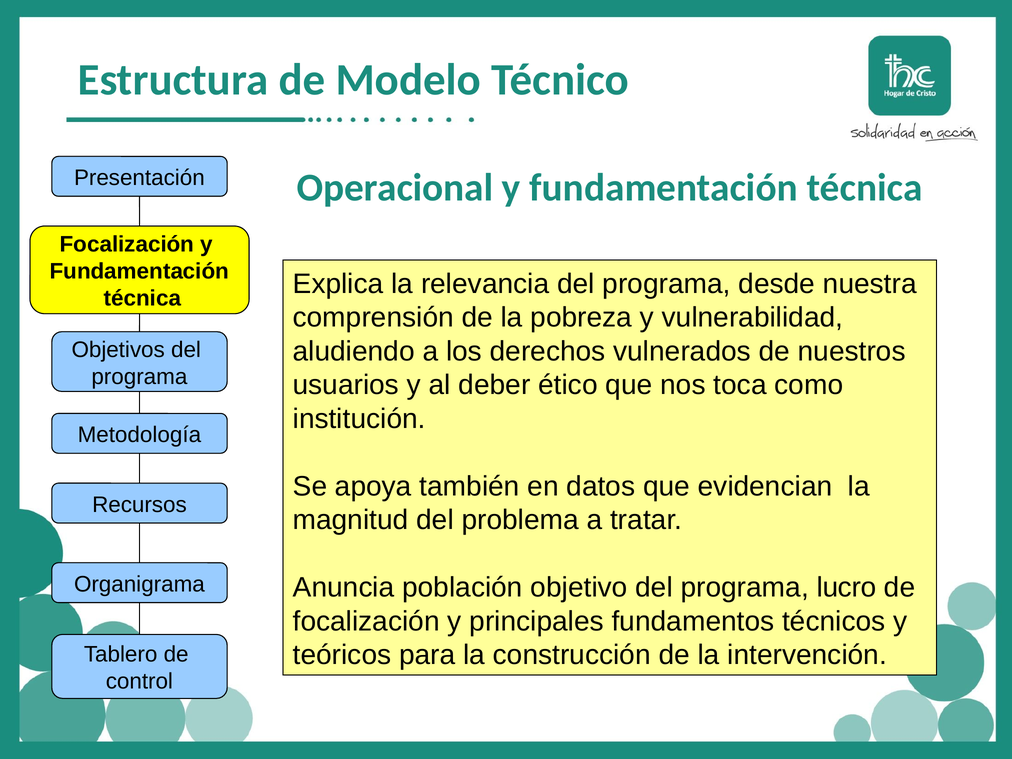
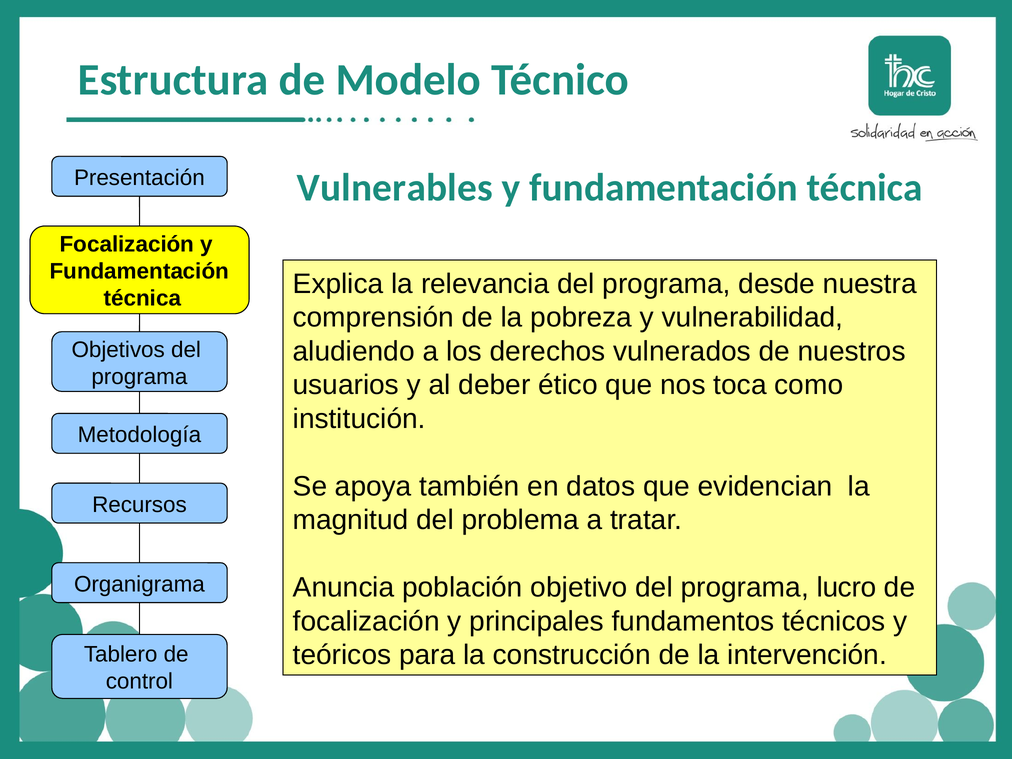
Operacional: Operacional -> Vulnerables
